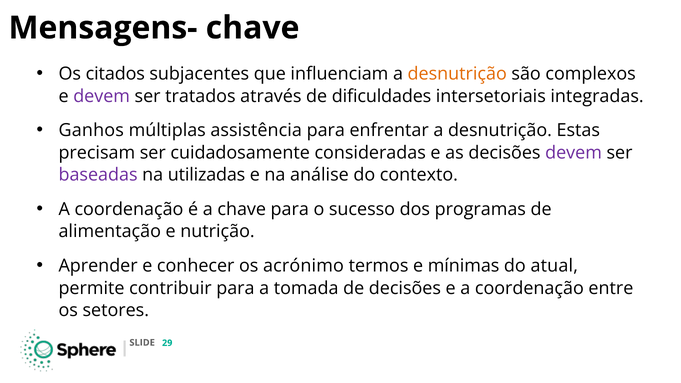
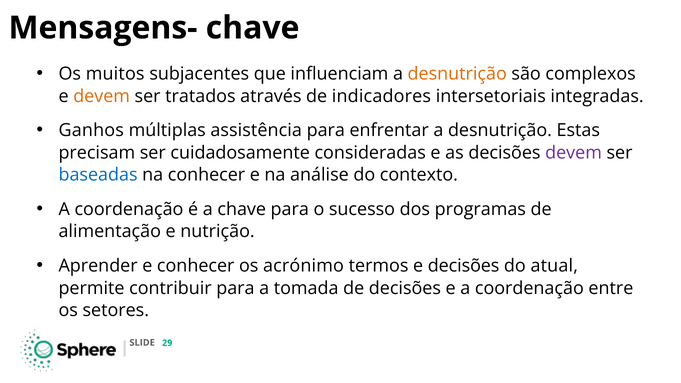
citados: citados -> muitos
devem at (102, 96) colour: purple -> orange
dificuldades: dificuldades -> indicadores
baseadas colour: purple -> blue
na utilizadas: utilizadas -> conhecer
e mínimas: mínimas -> decisões
